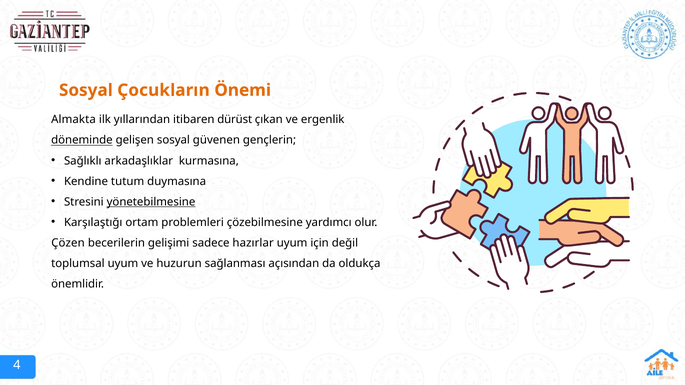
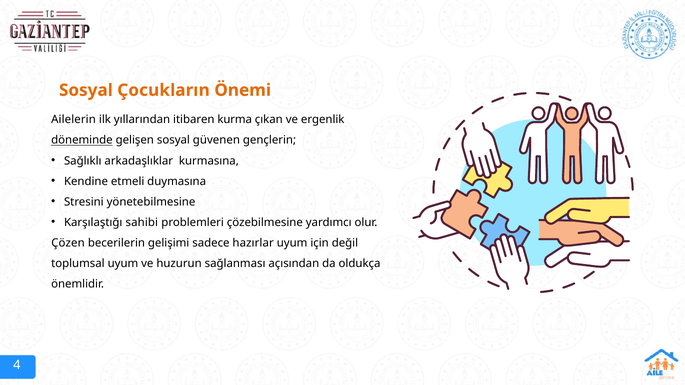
Almakta: Almakta -> Ailelerin
dürüst: dürüst -> kurma
tutum: tutum -> etmeli
yönetebilmesine underline: present -> none
ortam: ortam -> sahibi
